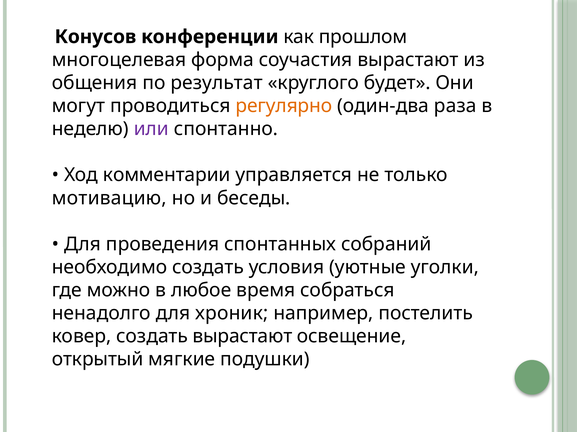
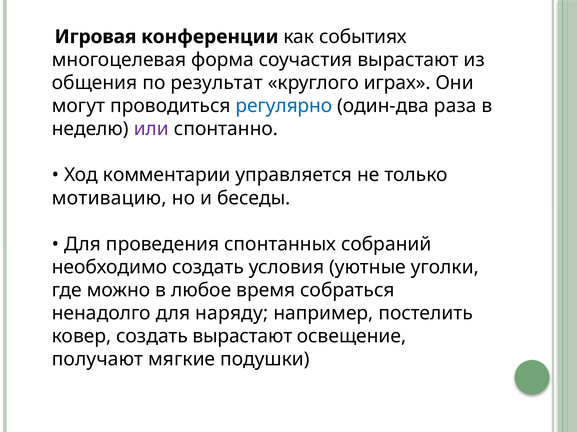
Конусов: Конусов -> Игровая
прошлом: прошлом -> событиях
будет: будет -> играх
регулярно colour: orange -> blue
хроник: хроник -> наряду
открытый: открытый -> получают
